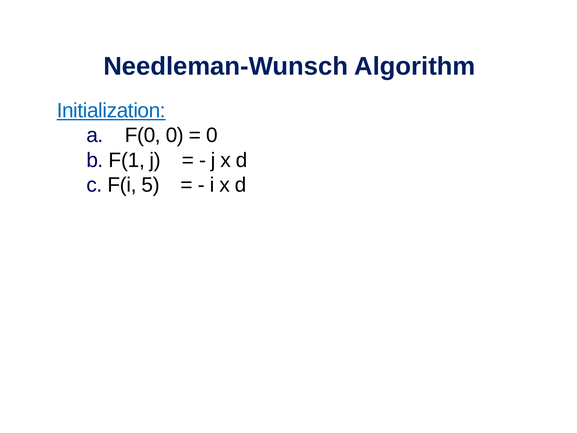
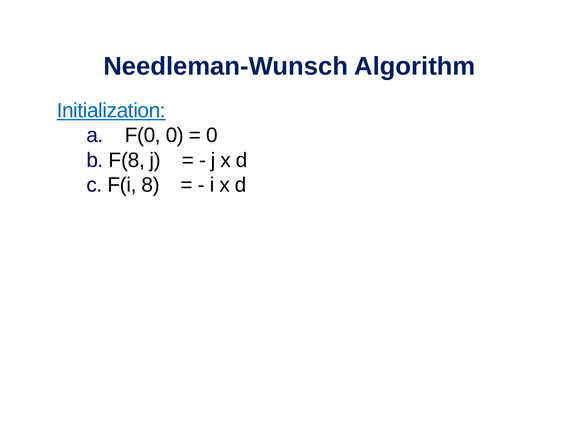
F(1: F(1 -> F(8
5: 5 -> 8
